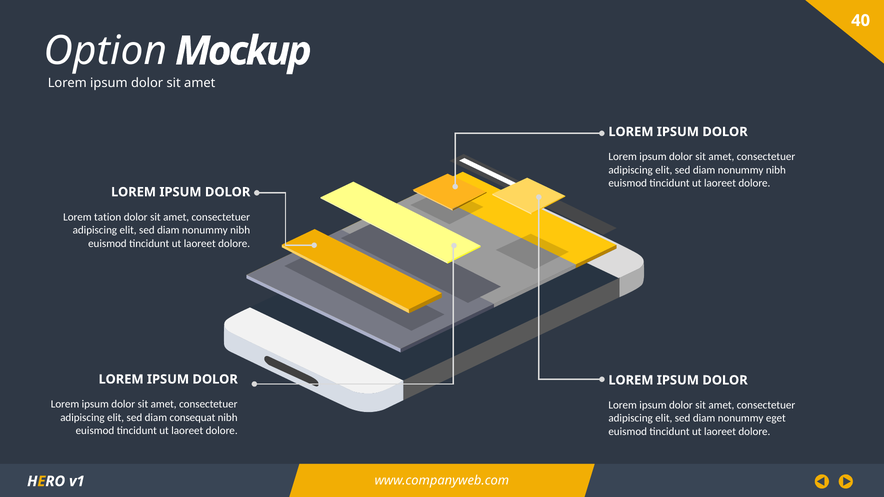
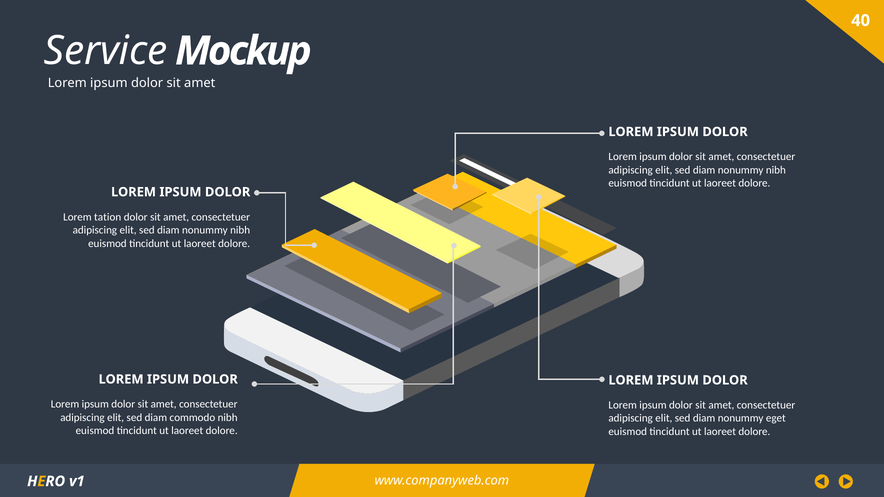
Option: Option -> Service
consequat: consequat -> commodo
